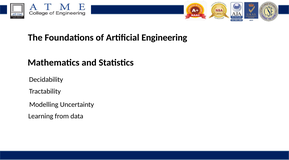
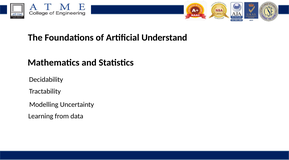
Engineering: Engineering -> Understand
